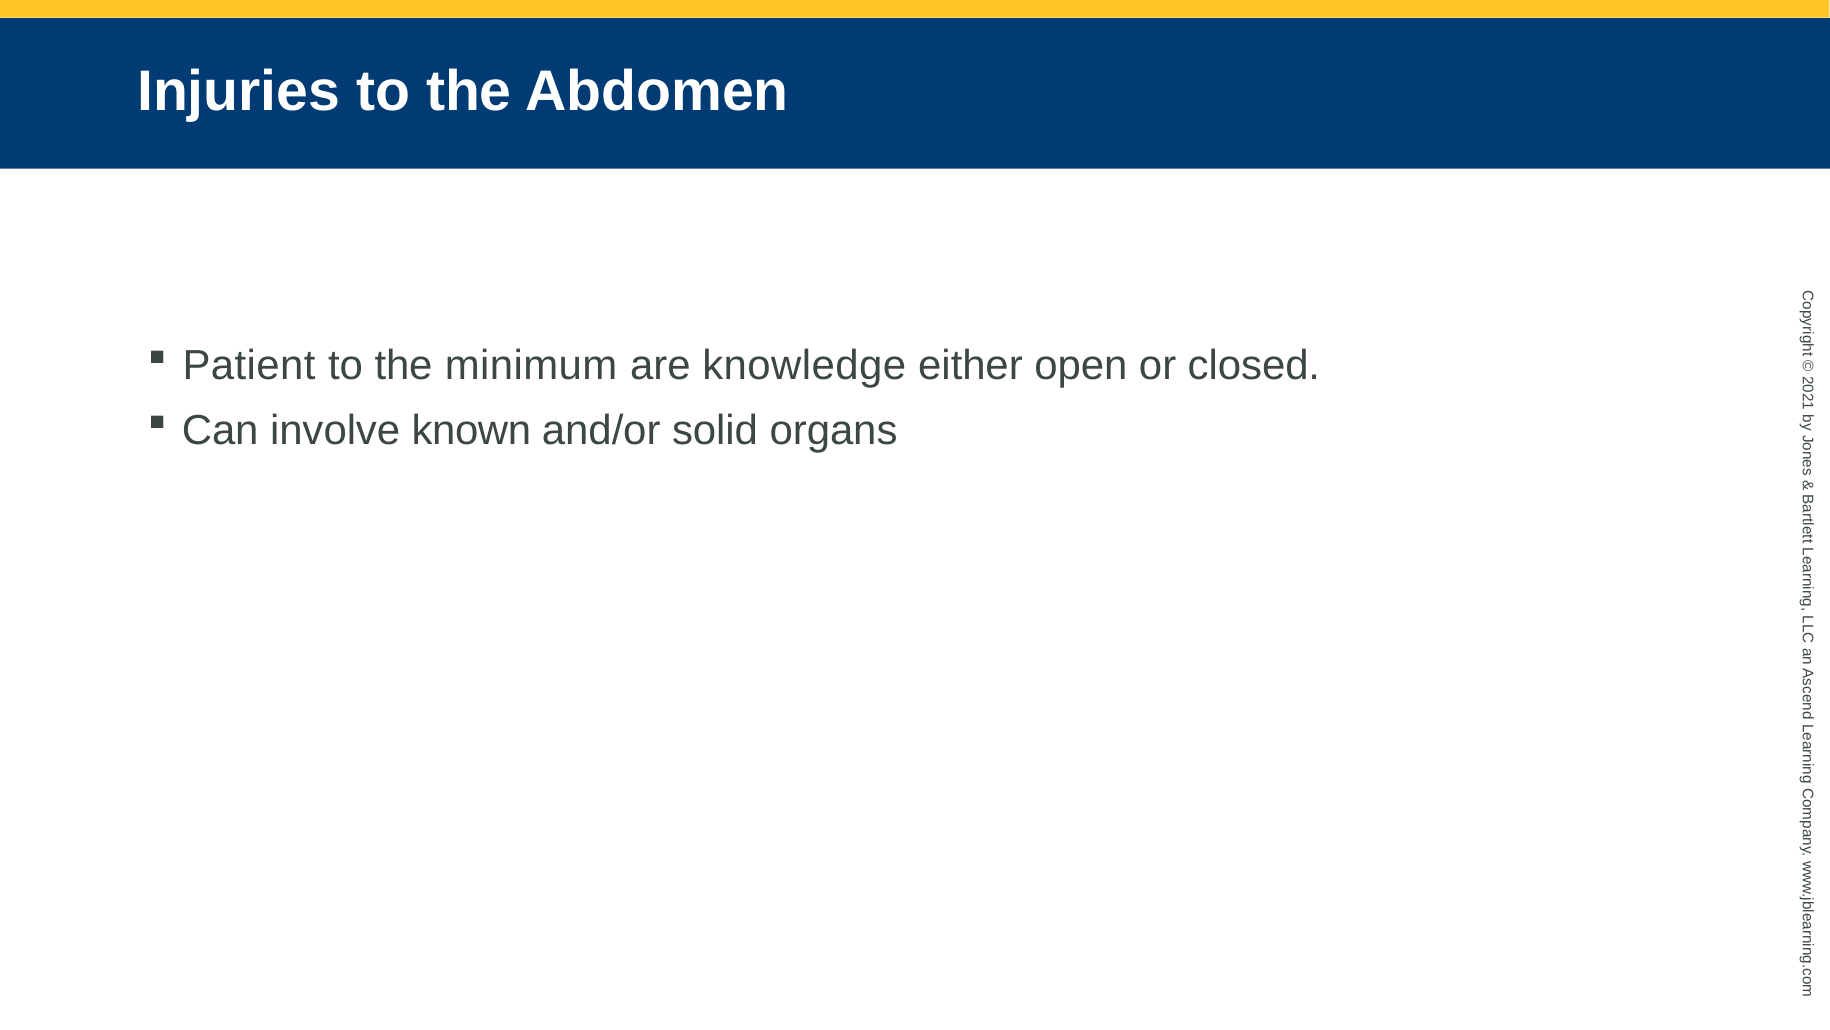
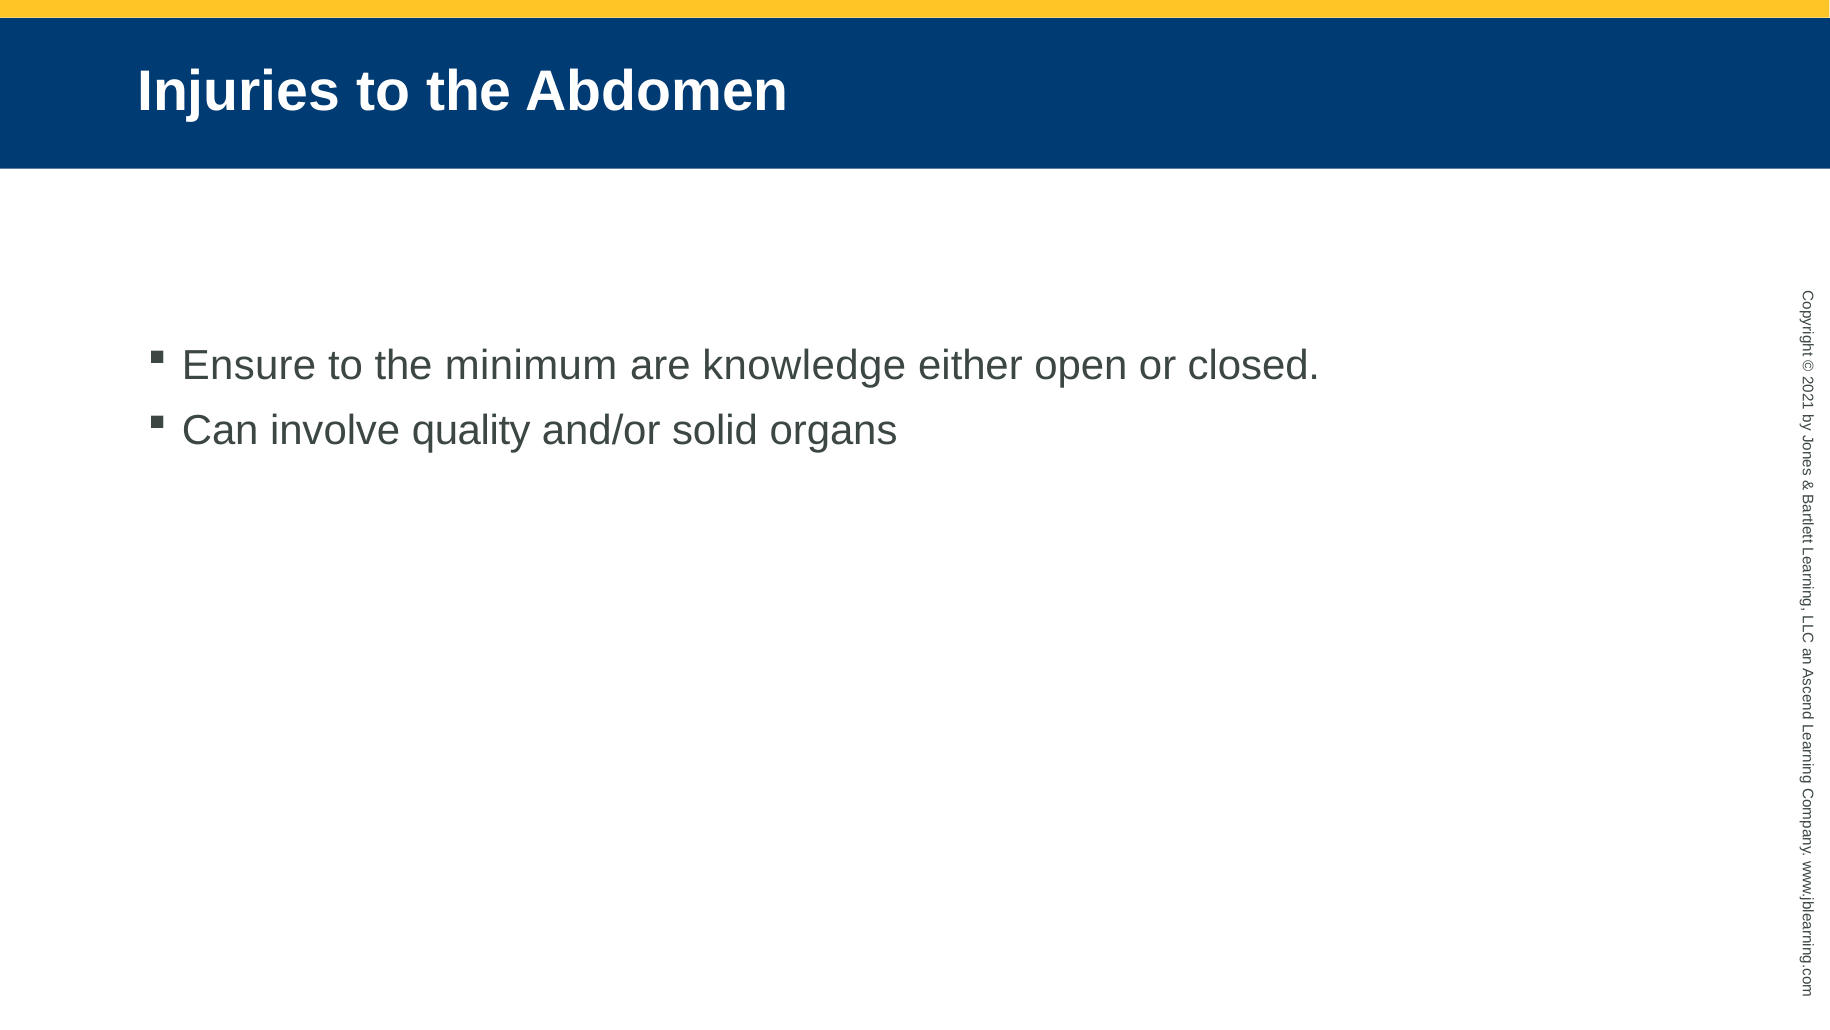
Patient: Patient -> Ensure
known: known -> quality
